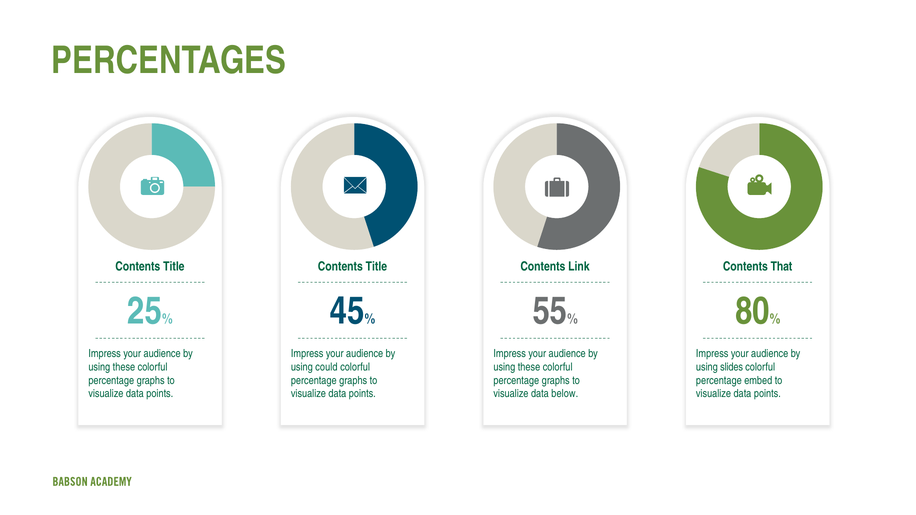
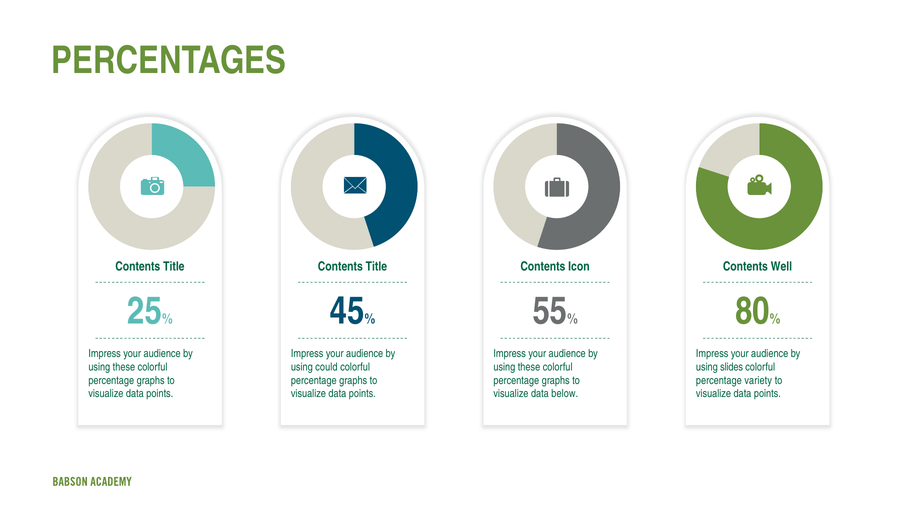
Link: Link -> Icon
That: That -> Well
embed: embed -> variety
